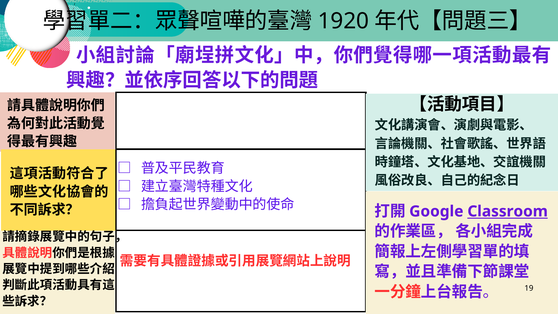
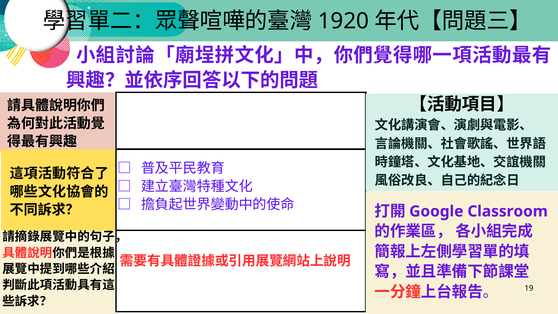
Classroom underline: present -> none
